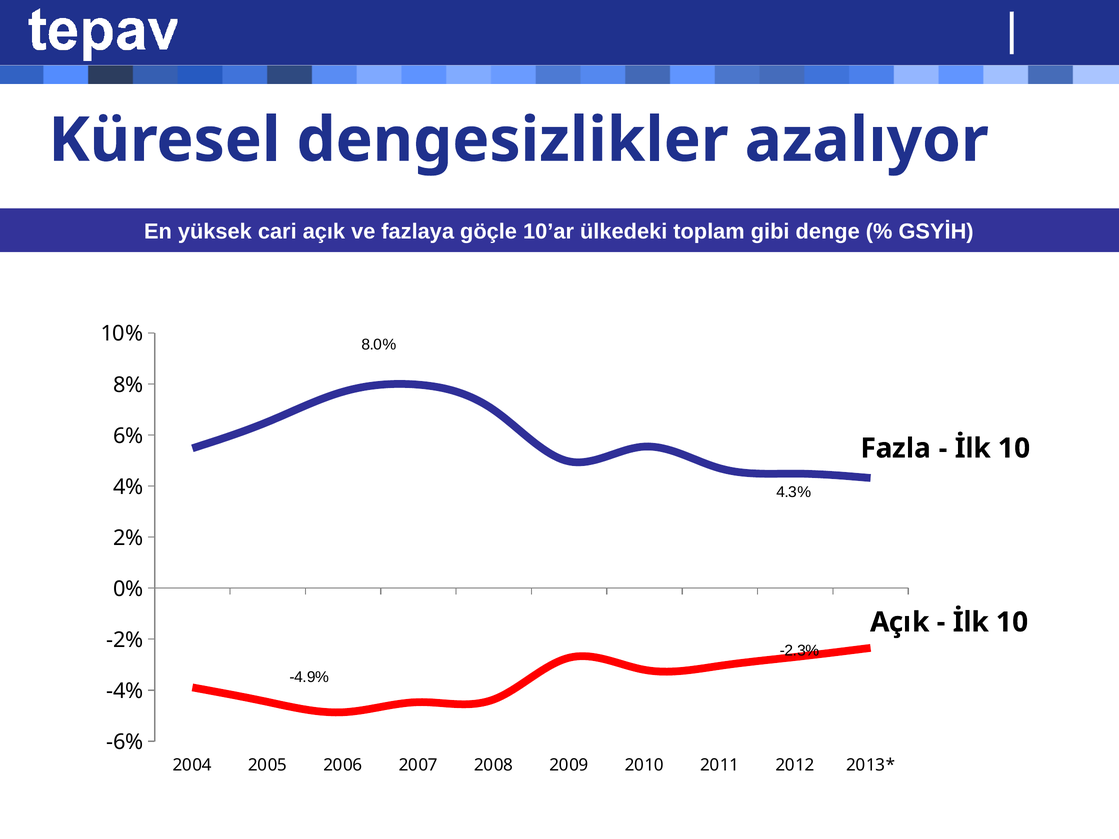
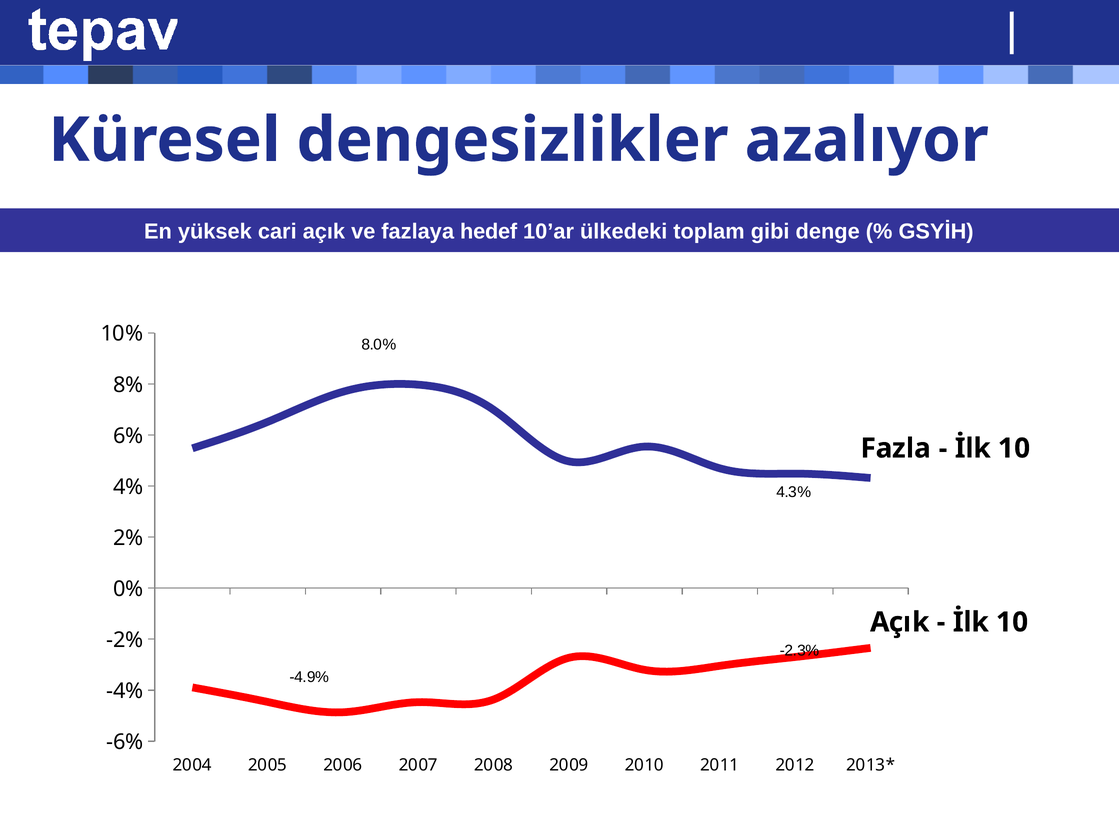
göçle: göçle -> hedef
